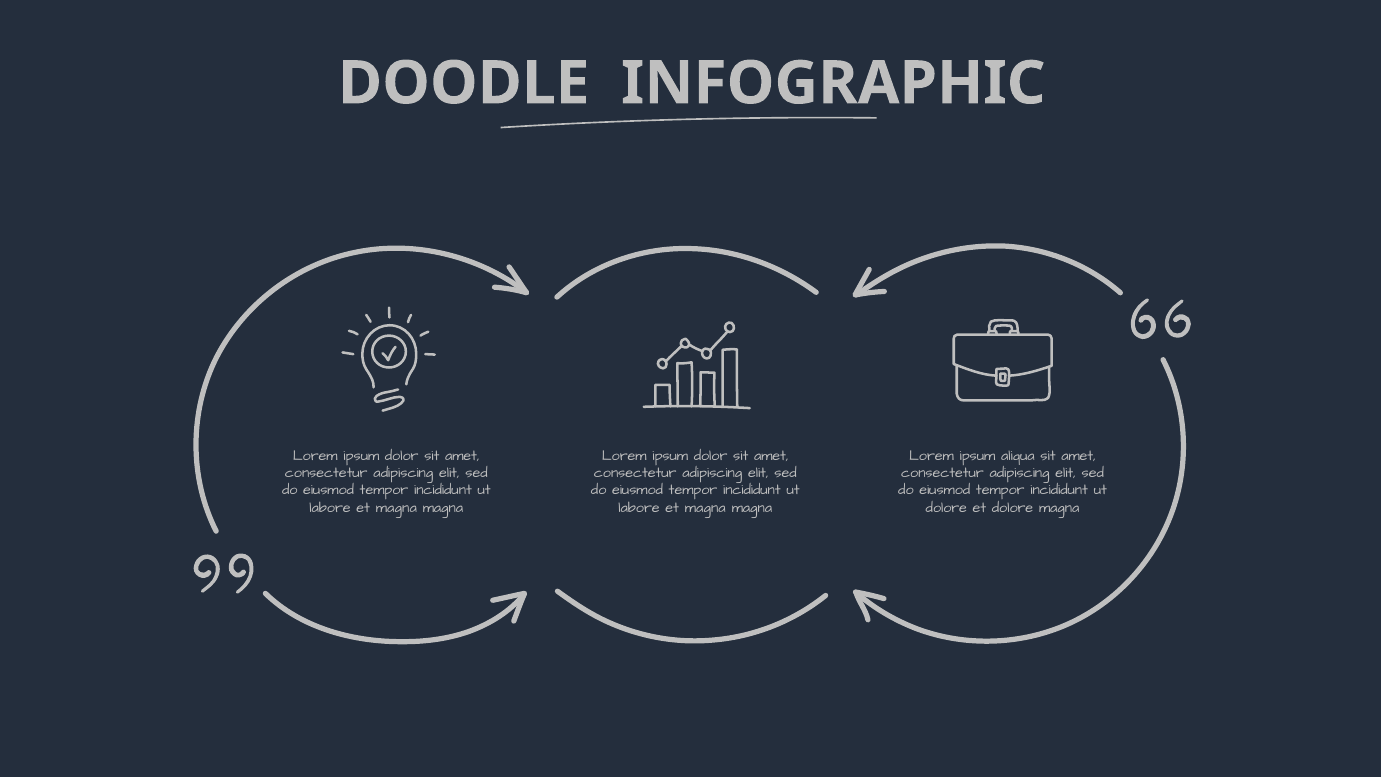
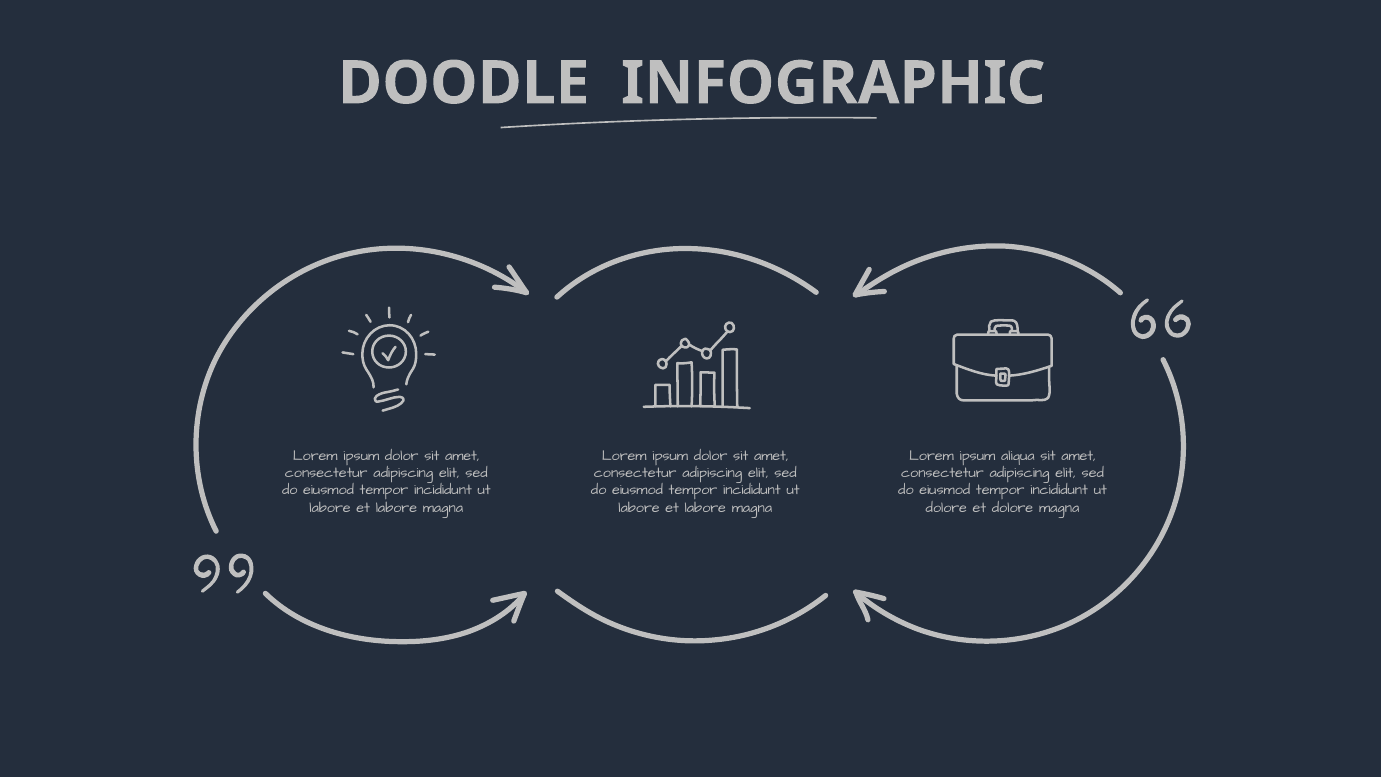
magna at (396, 507): magna -> labore
magna at (705, 507): magna -> labore
